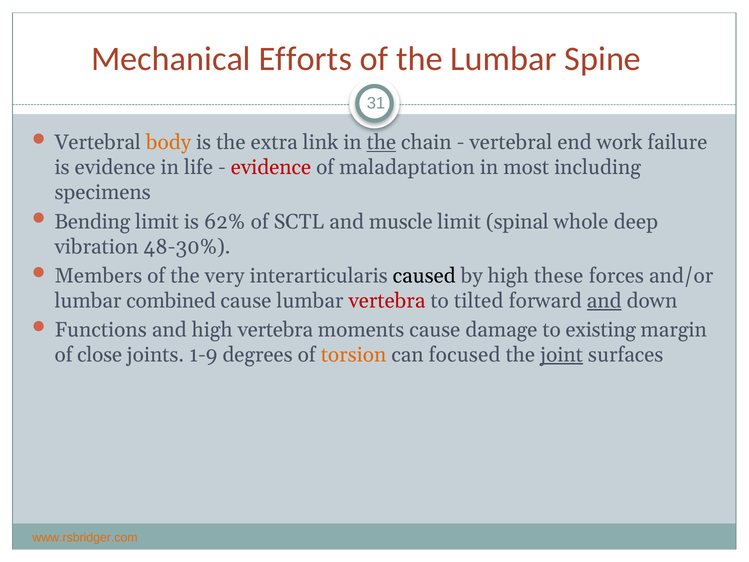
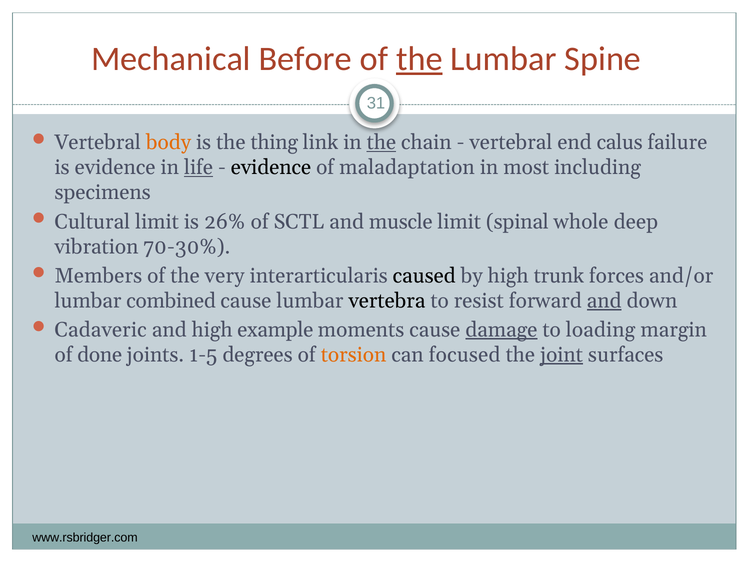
Efforts: Efforts -> Before
the at (419, 59) underline: none -> present
extra: extra -> thing
work: work -> calus
life underline: none -> present
evidence at (271, 167) colour: red -> black
Bending: Bending -> Cultural
62%: 62% -> 26%
48-30%: 48-30% -> 70-30%
these: these -> trunk
vertebra at (387, 301) colour: red -> black
tilted: tilted -> resist
Functions: Functions -> Cadaveric
high vertebra: vertebra -> example
damage underline: none -> present
existing: existing -> loading
close: close -> done
1-9: 1-9 -> 1-5
www.rsbridger.com colour: orange -> black
